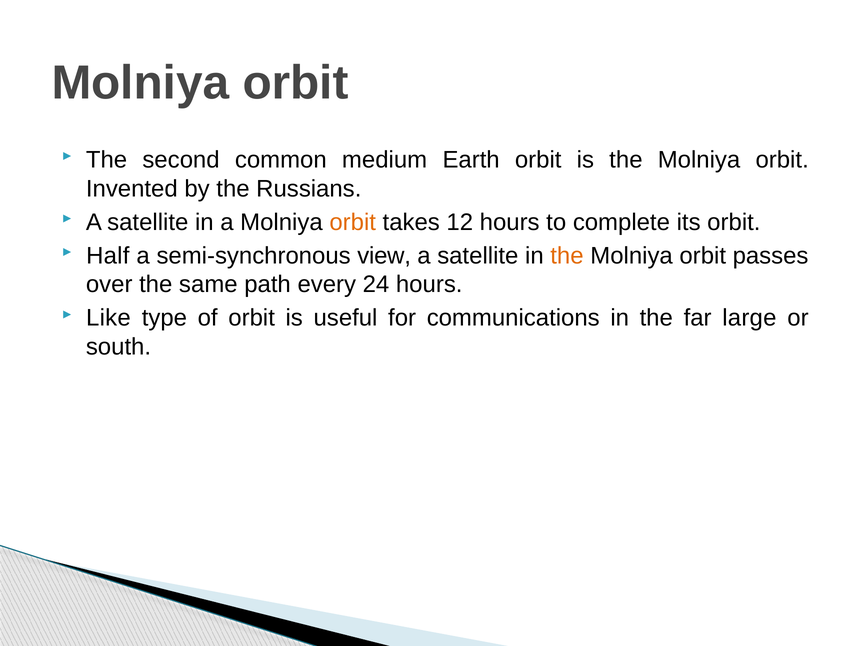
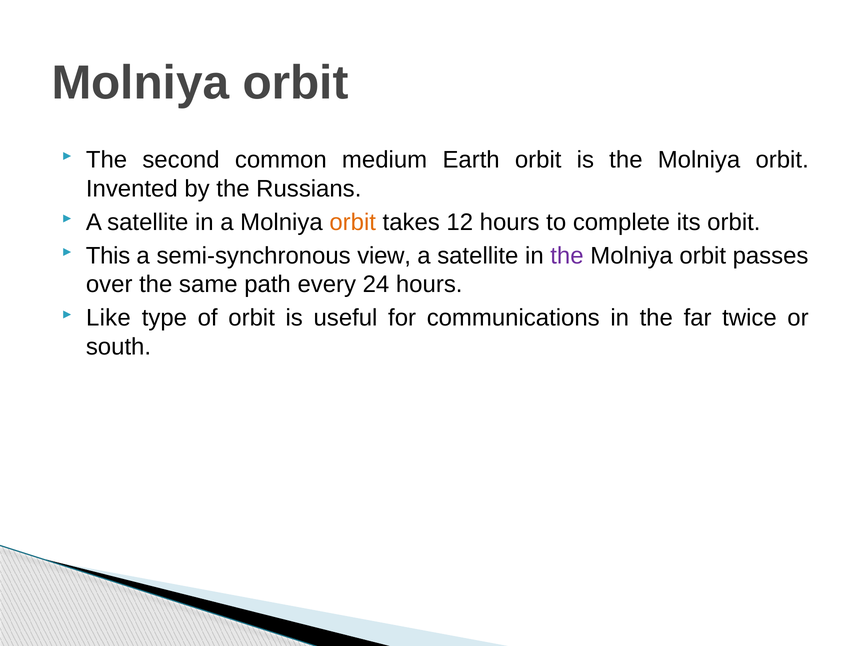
Half: Half -> This
the at (567, 256) colour: orange -> purple
large: large -> twice
